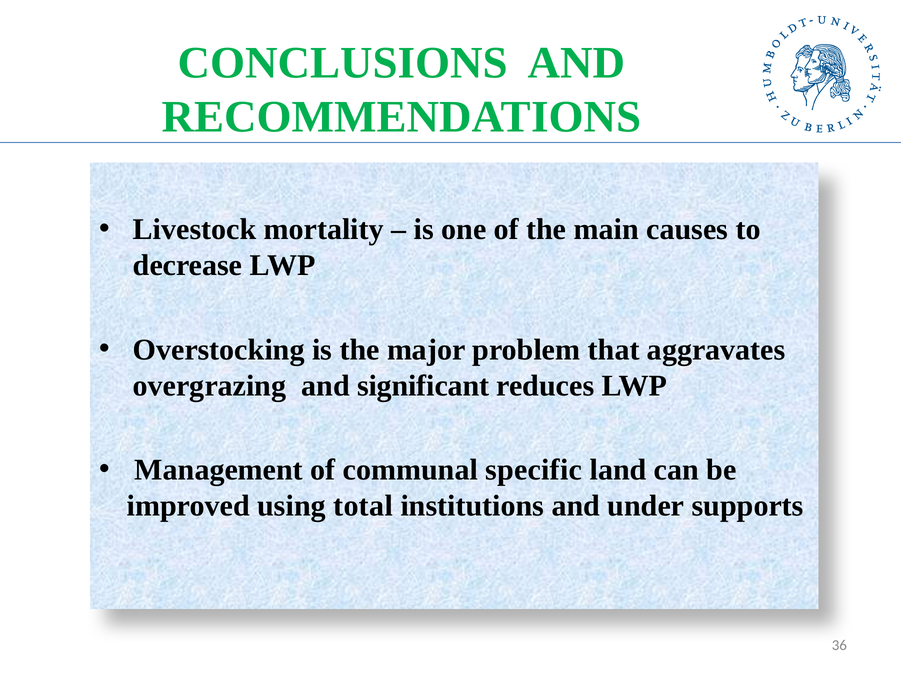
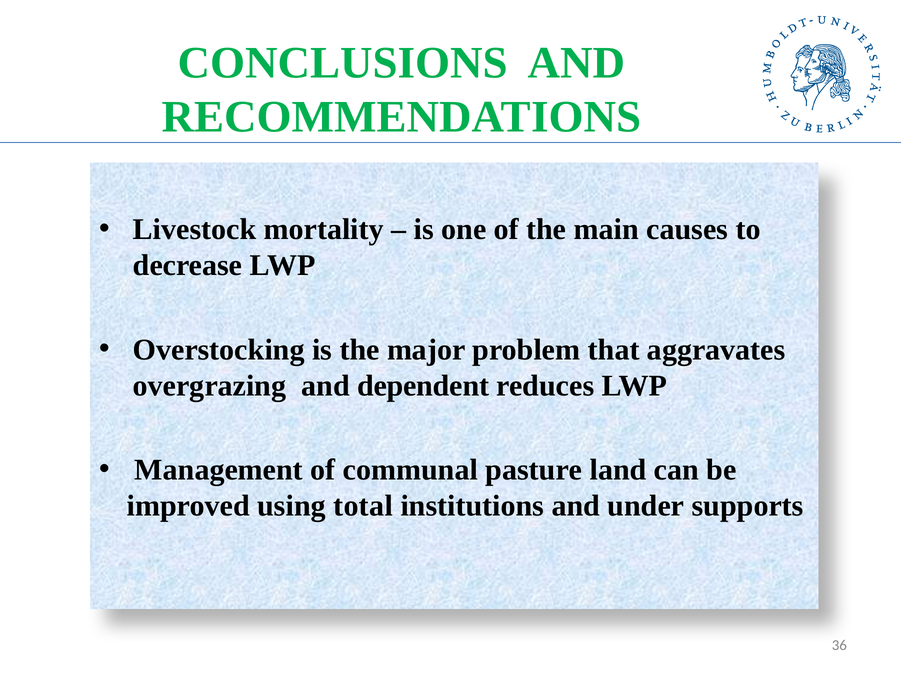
significant: significant -> dependent
specific: specific -> pasture
